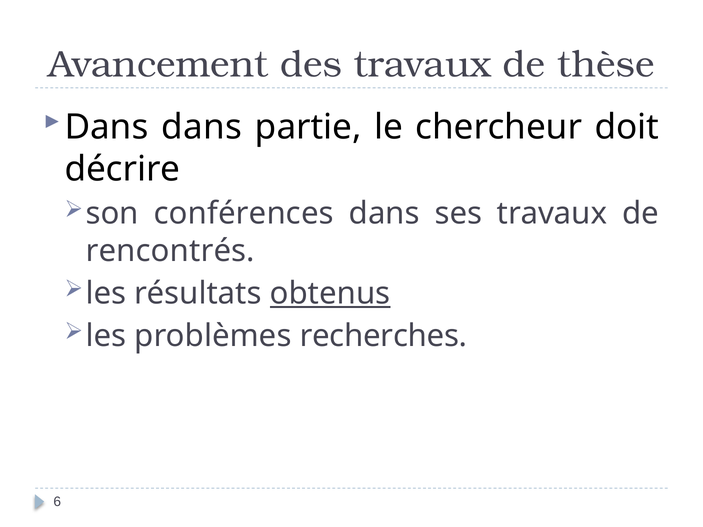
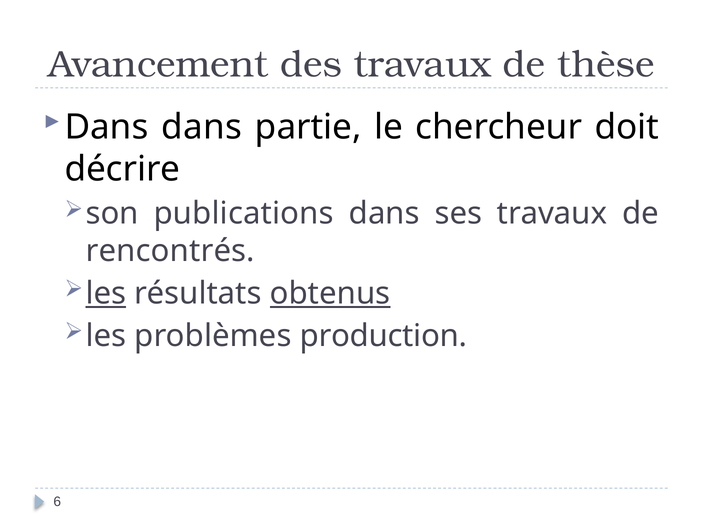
conférences: conférences -> publications
les at (106, 294) underline: none -> present
recherches: recherches -> production
